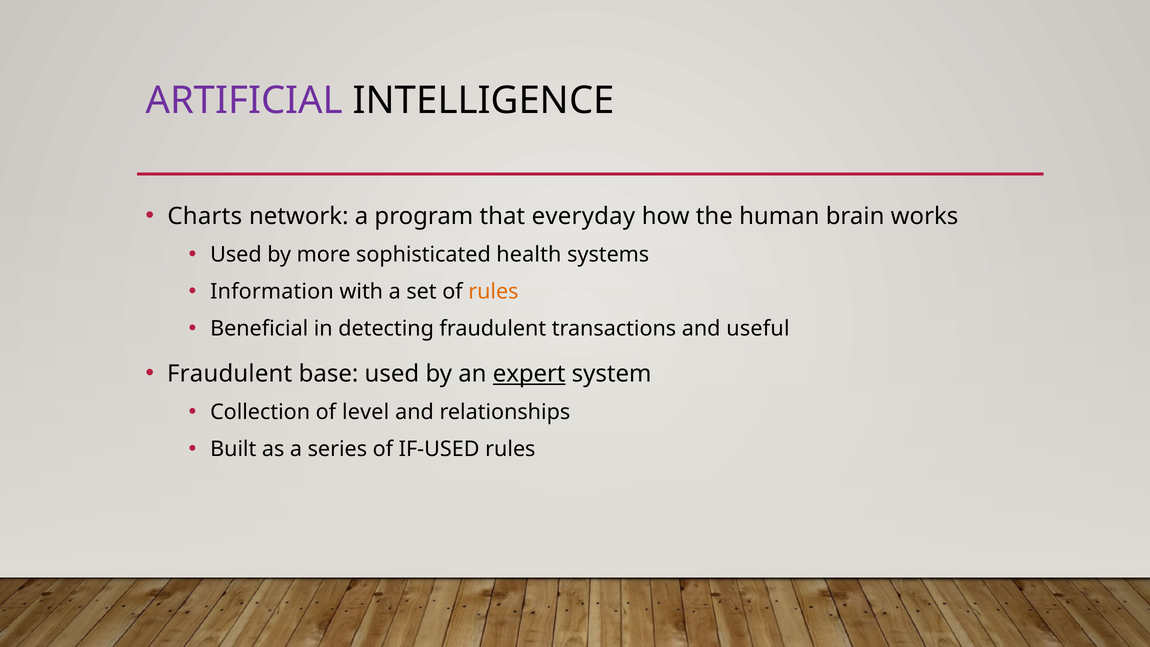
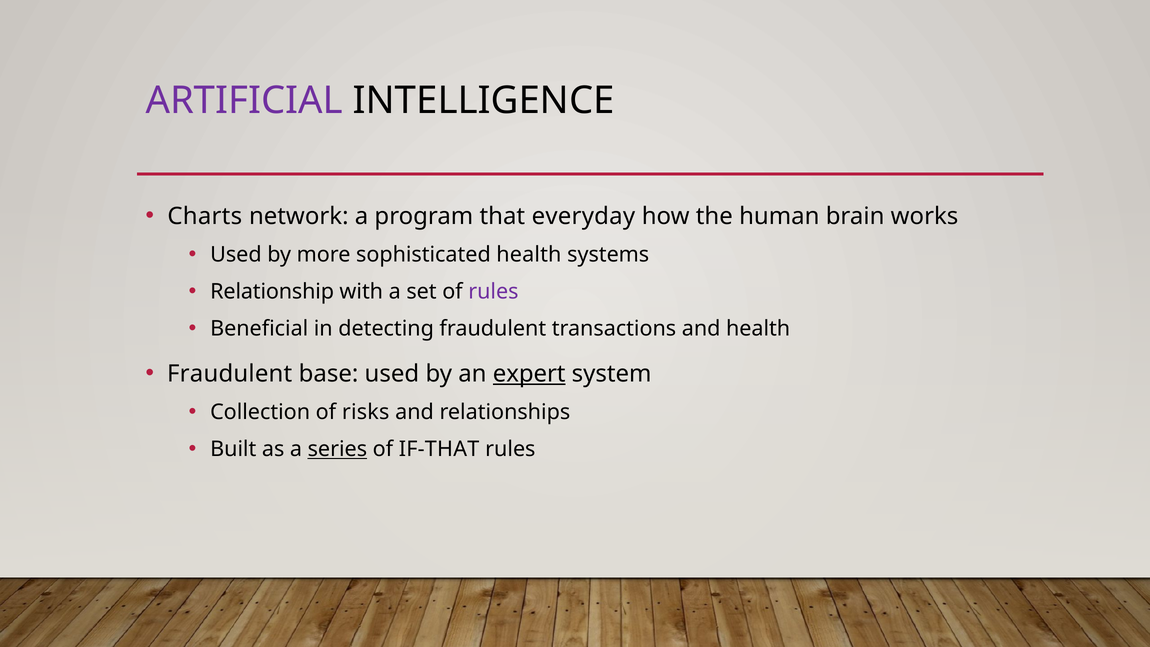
Information: Information -> Relationship
rules at (493, 292) colour: orange -> purple
and useful: useful -> health
level: level -> risks
series underline: none -> present
IF-USED: IF-USED -> IF-THAT
